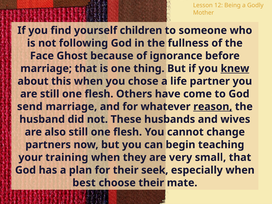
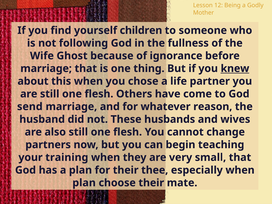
Face: Face -> Wife
reason underline: present -> none
seek: seek -> thee
best at (84, 183): best -> plan
